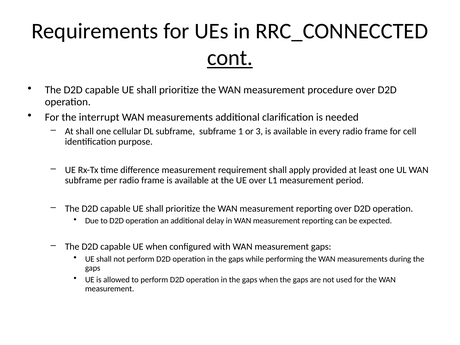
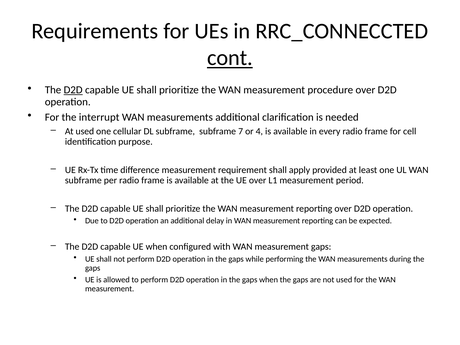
D2D at (73, 90) underline: none -> present
At shall: shall -> used
1: 1 -> 7
3: 3 -> 4
